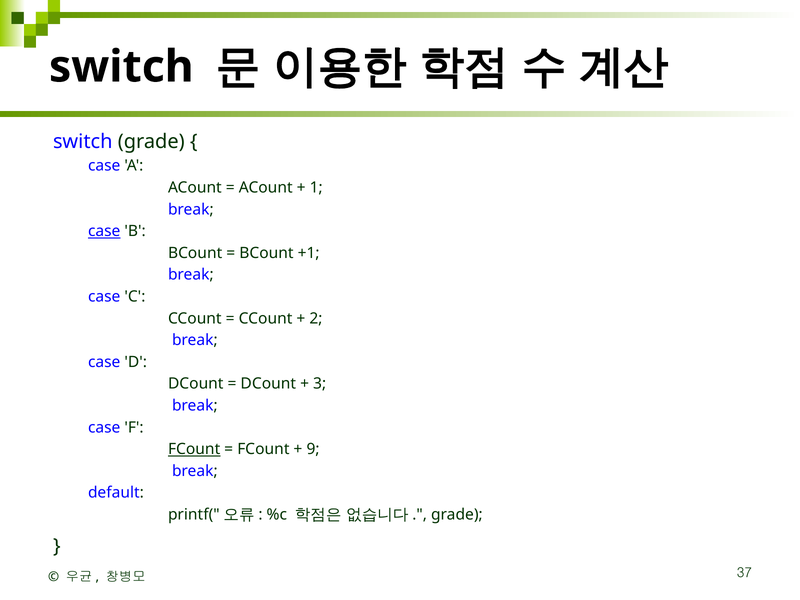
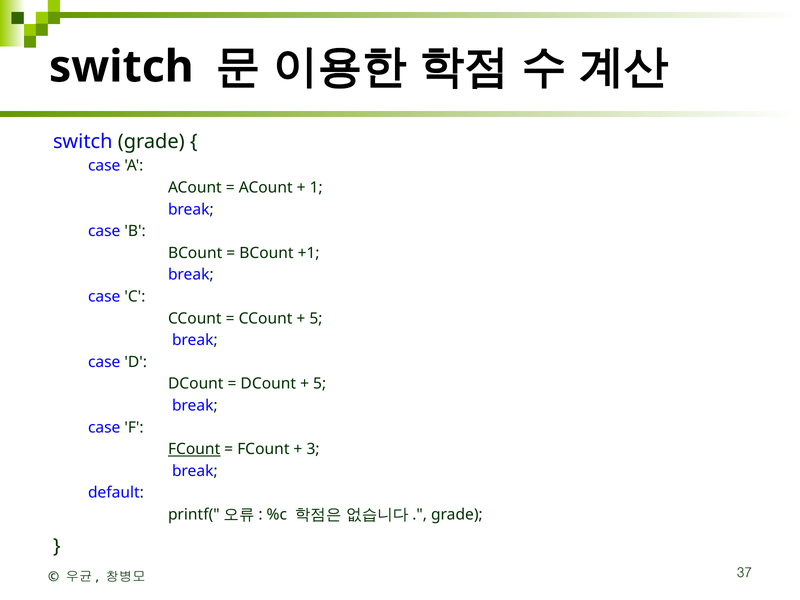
case at (104, 231) underline: present -> none
2 at (316, 318): 2 -> 5
3 at (320, 384): 3 -> 5
9: 9 -> 3
